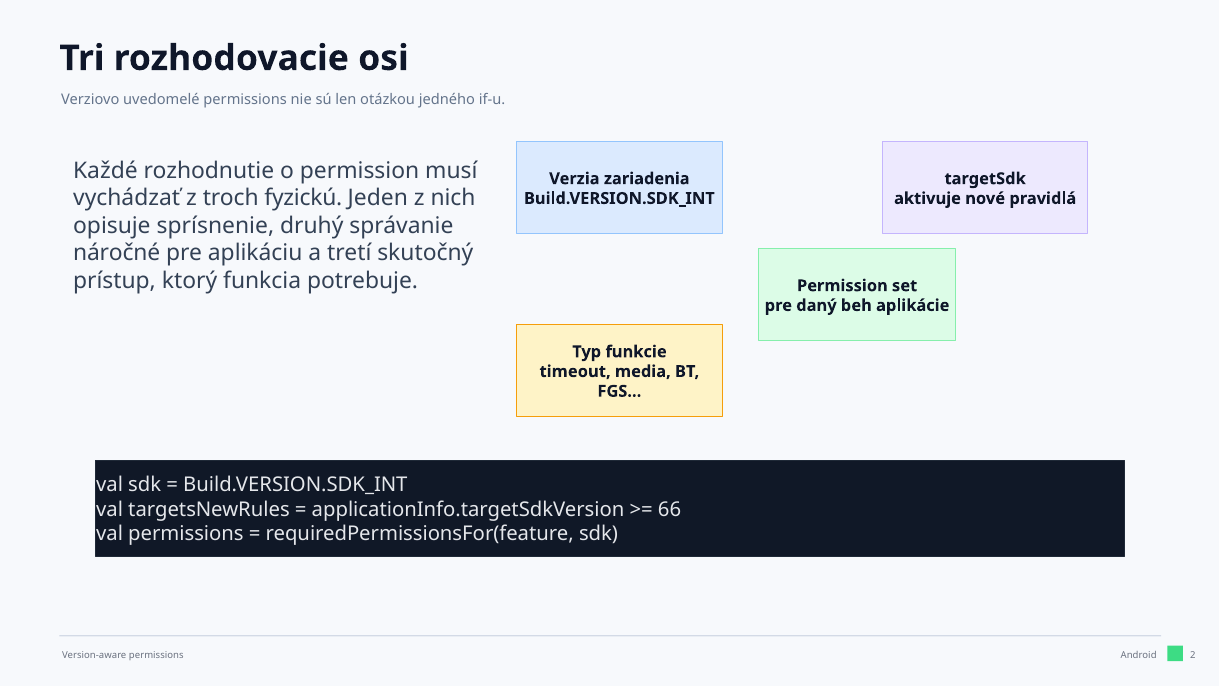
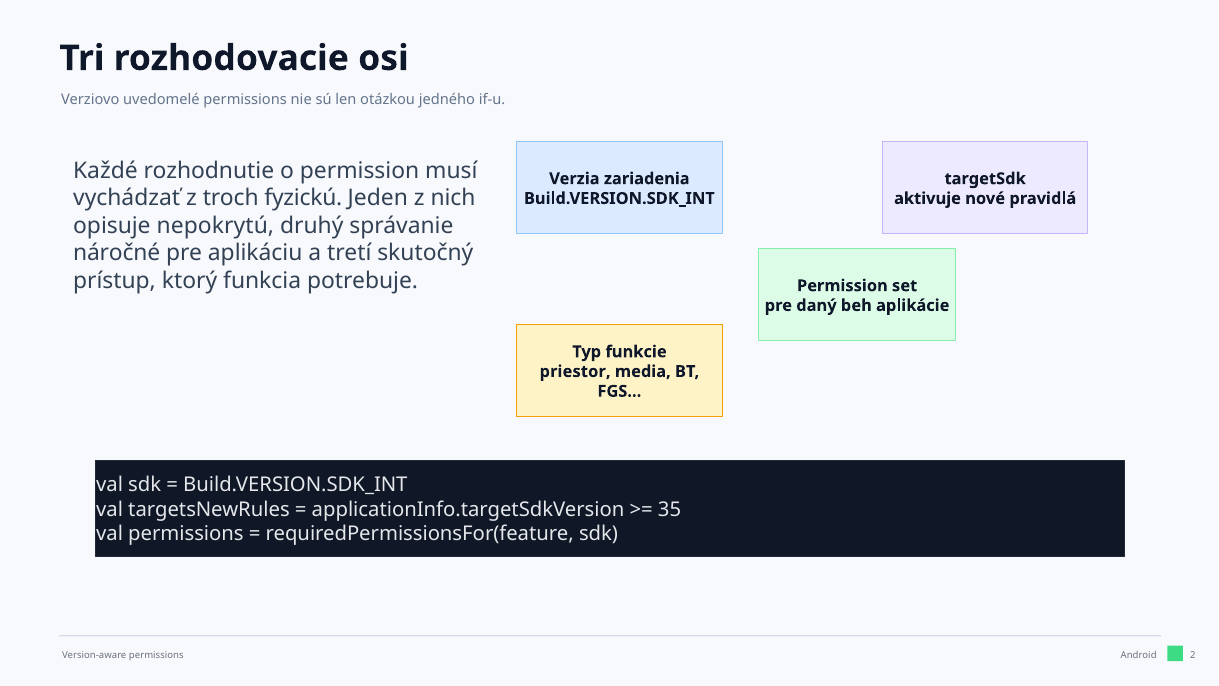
sprísnenie: sprísnenie -> nepokrytú
timeout: timeout -> priestor
66: 66 -> 35
